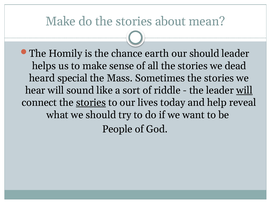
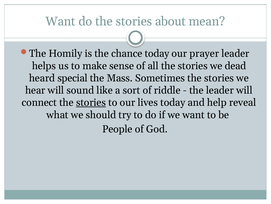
Make at (61, 21): Make -> Want
chance earth: earth -> today
our should: should -> prayer
will at (244, 90) underline: present -> none
